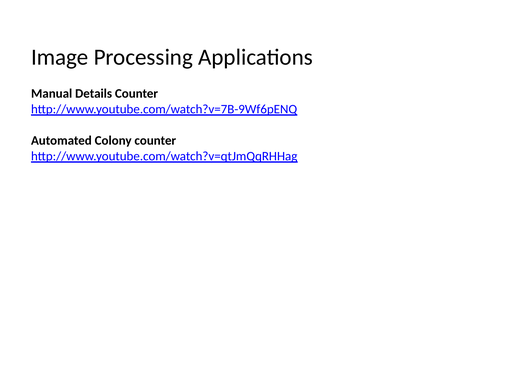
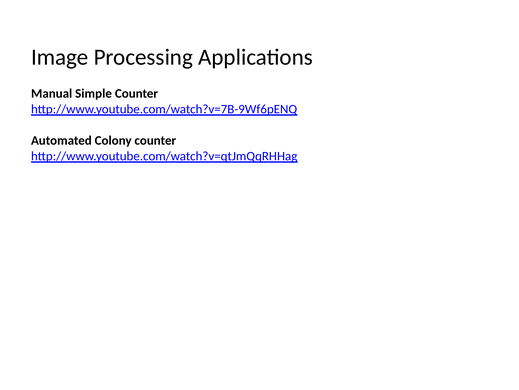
Details: Details -> Simple
